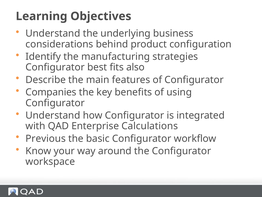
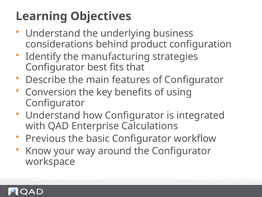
also: also -> that
Companies: Companies -> Conversion
